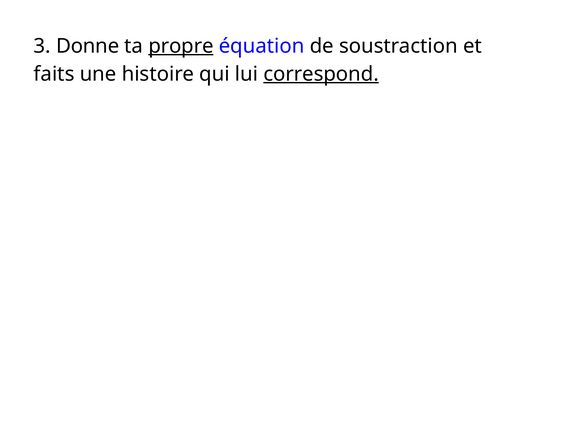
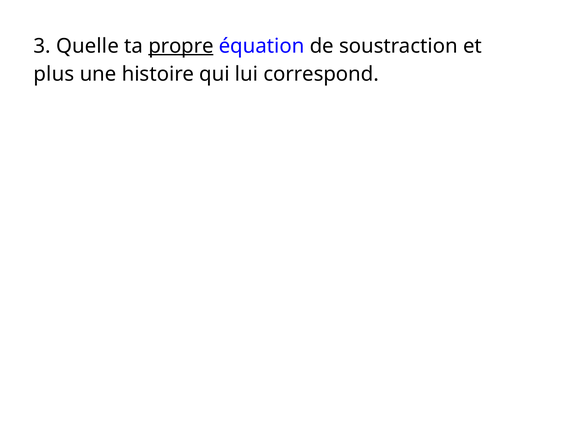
Donne: Donne -> Quelle
faits: faits -> plus
correspond underline: present -> none
